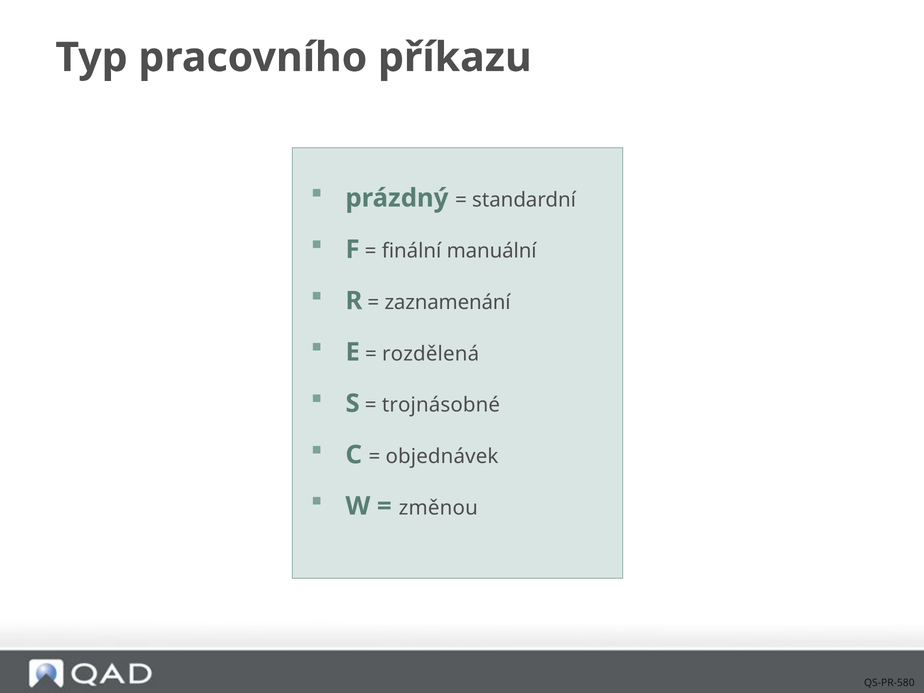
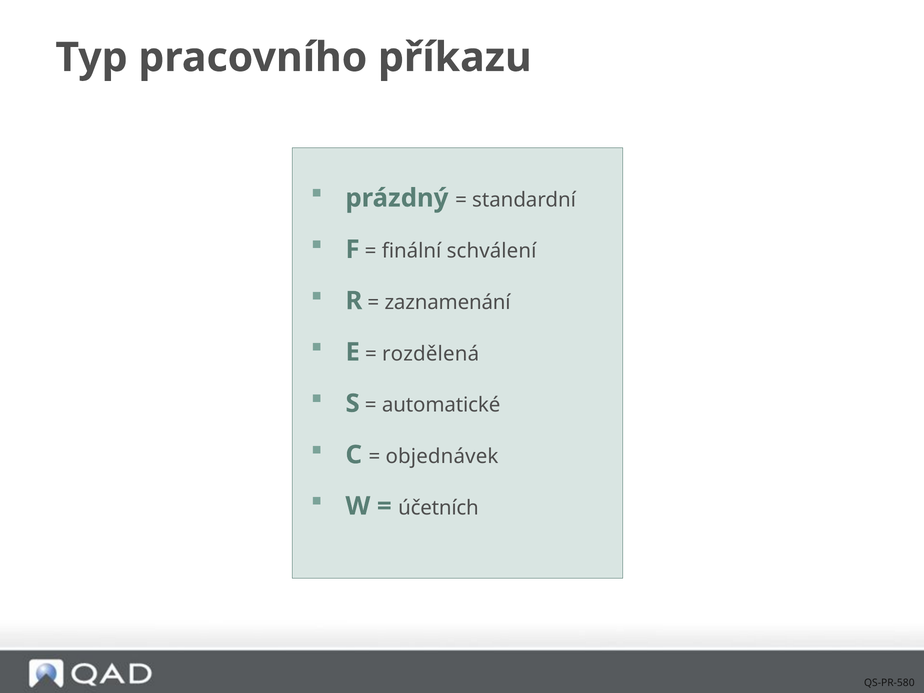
manuální: manuální -> schválení
trojnásobné: trojnásobné -> automatické
změnou: změnou -> účetních
